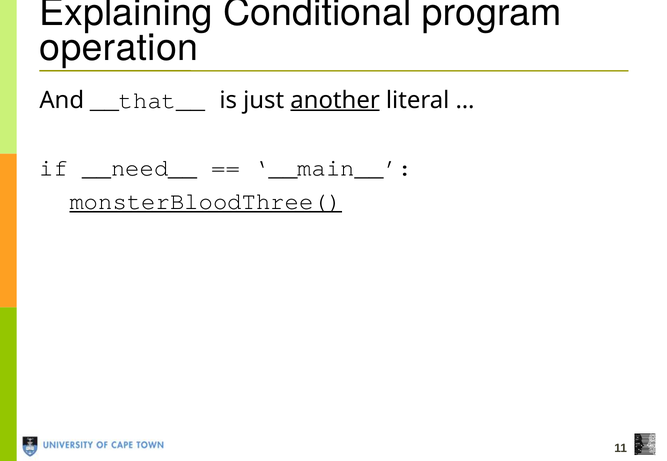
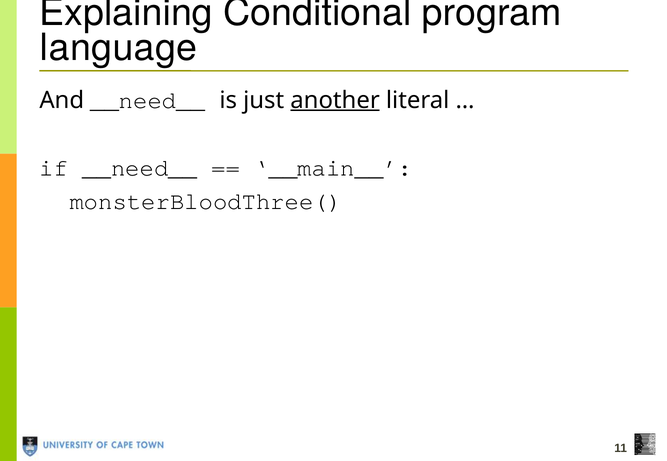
operation: operation -> language
And __that__: __that__ -> __need__
monsterBloodThree( underline: present -> none
